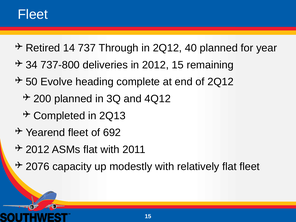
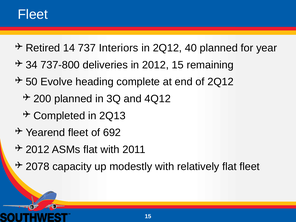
Through: Through -> Interiors
2076: 2076 -> 2078
